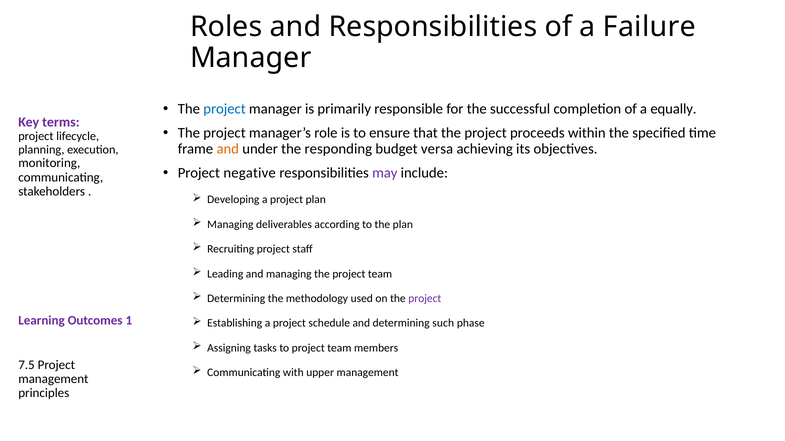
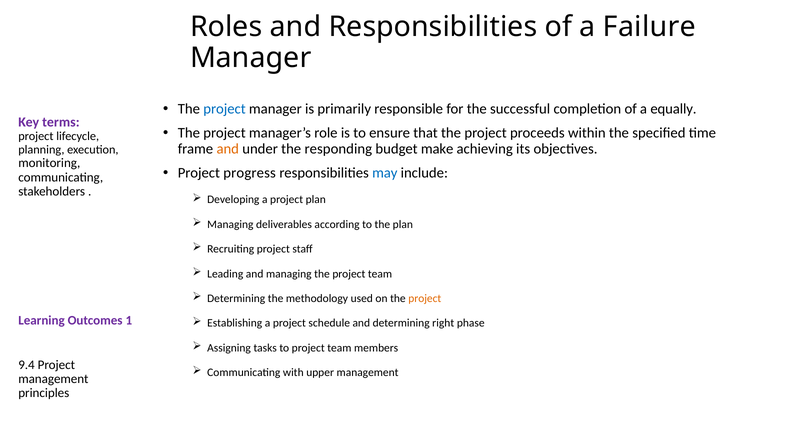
versa: versa -> make
negative: negative -> progress
may colour: purple -> blue
project at (425, 299) colour: purple -> orange
such: such -> right
7.5: 7.5 -> 9.4
